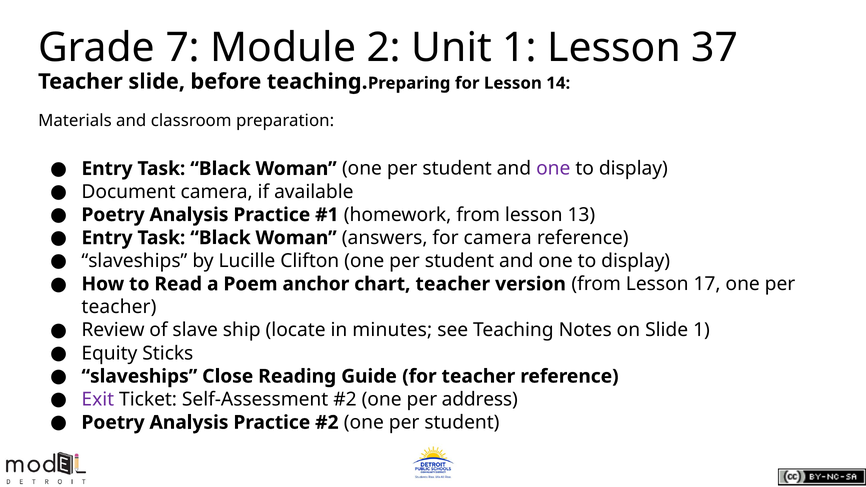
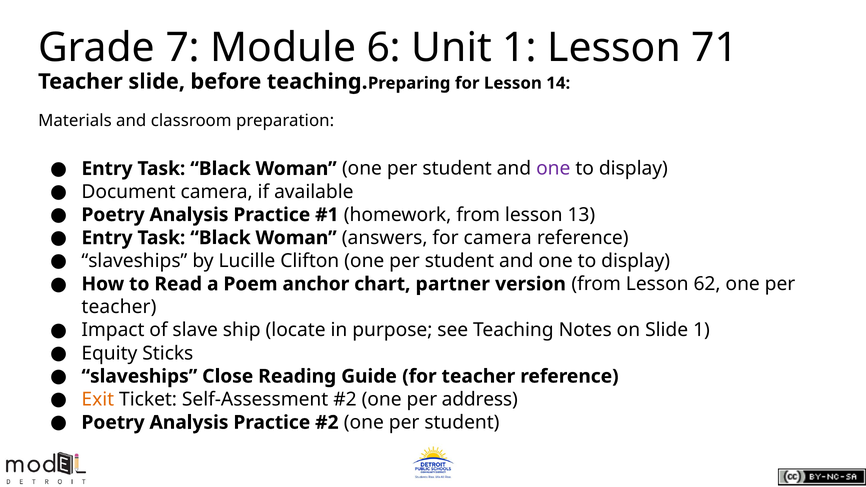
2: 2 -> 6
37: 37 -> 71
chart teacher: teacher -> partner
17: 17 -> 62
Review: Review -> Impact
minutes: minutes -> purpose
Exit colour: purple -> orange
